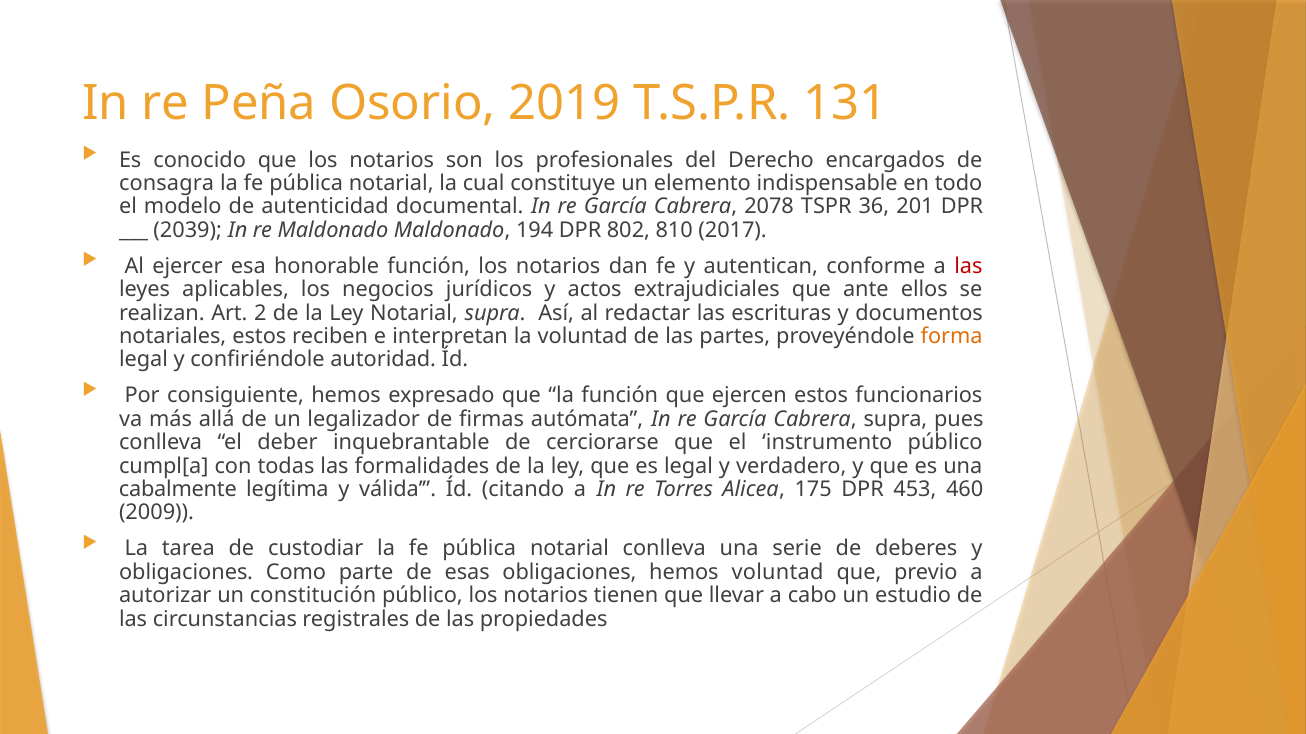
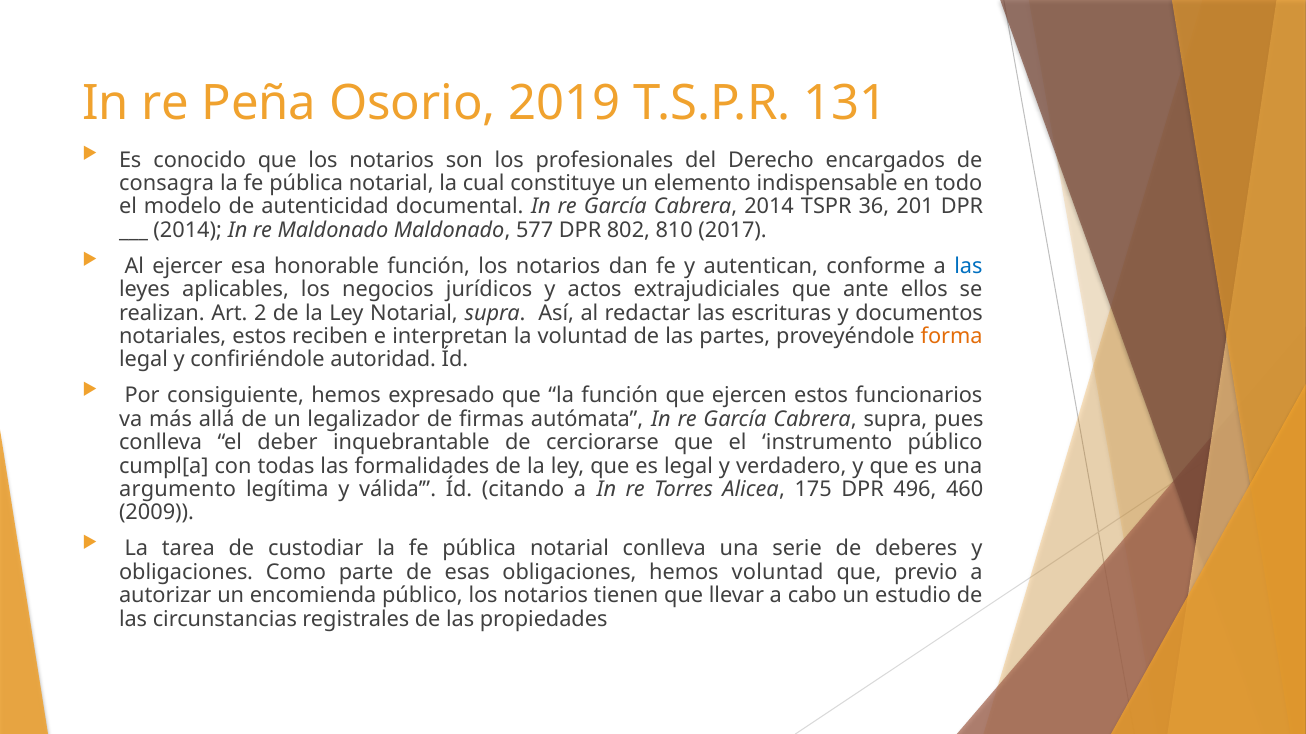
Cabrera 2078: 2078 -> 2014
2039 at (188, 230): 2039 -> 2014
194: 194 -> 577
las at (968, 266) colour: red -> blue
cabalmente: cabalmente -> argumento
453: 453 -> 496
constitución: constitución -> encomienda
